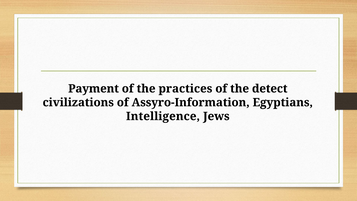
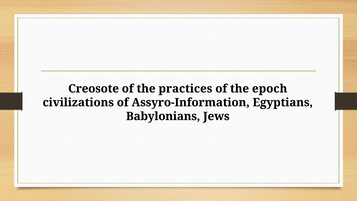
Payment: Payment -> Creosote
detect: detect -> epoch
Intelligence: Intelligence -> Babylonians
